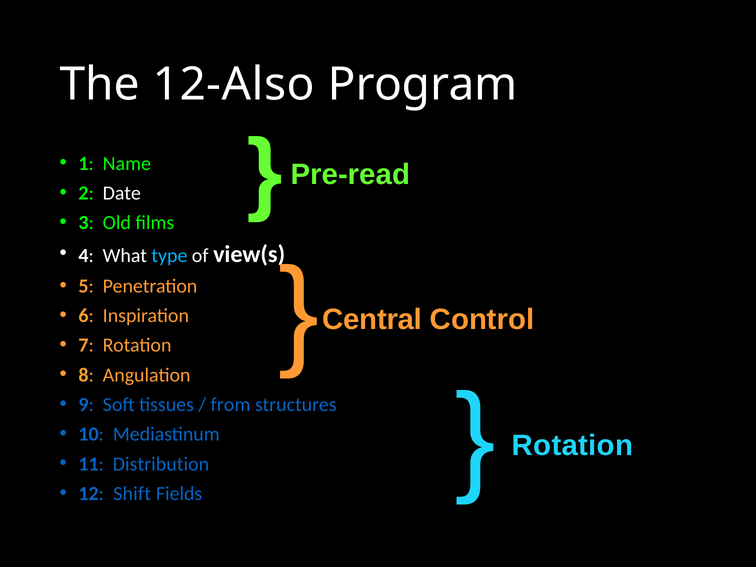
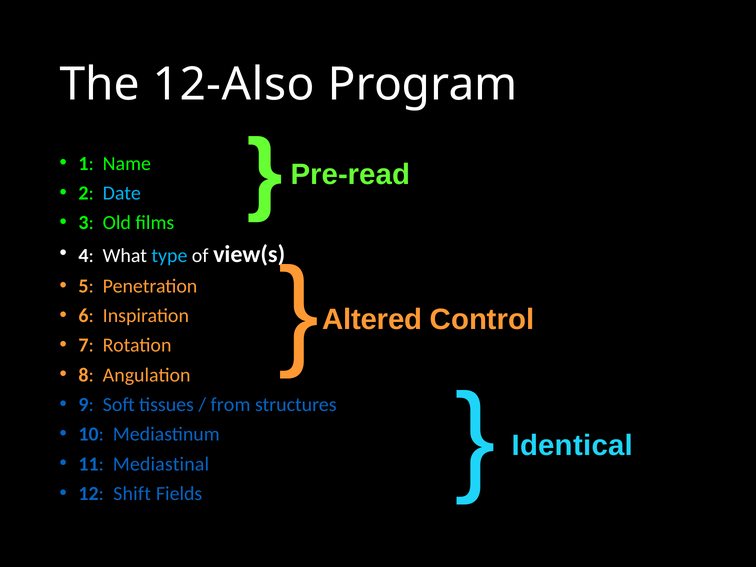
Date colour: white -> light blue
Central: Central -> Altered
Rotation at (572, 446): Rotation -> Identical
Distribution: Distribution -> Mediastinal
